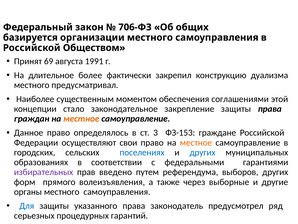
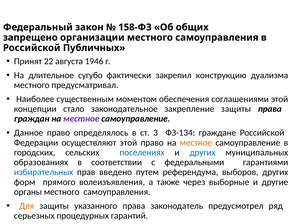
706-ФЗ: 706-ФЗ -> 158-ФЗ
базируется: базируется -> запрещено
Обществом: Обществом -> Публичных
69: 69 -> 22
1991: 1991 -> 1946
более: более -> сугубо
местное at (81, 118) colour: orange -> purple
ФЗ-153: ФЗ-153 -> ФЗ-134
осуществляют свои: свои -> этой
избирательных colour: purple -> blue
Для colour: blue -> orange
